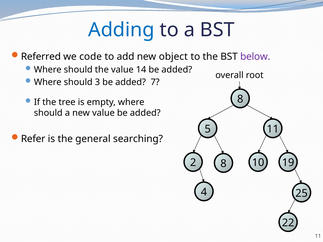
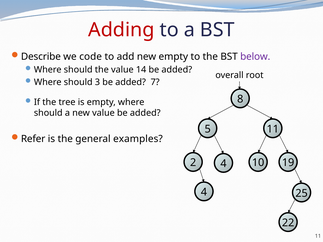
Adding colour: blue -> red
Referred: Referred -> Describe
new object: object -> empty
searching: searching -> examples
2 8: 8 -> 4
